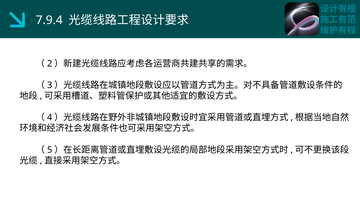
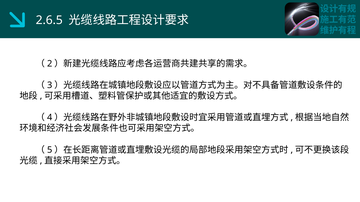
7.9.4: 7.9.4 -> 2.6.5
